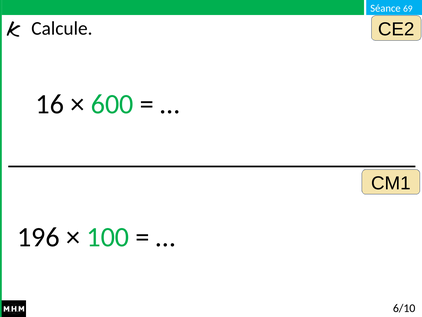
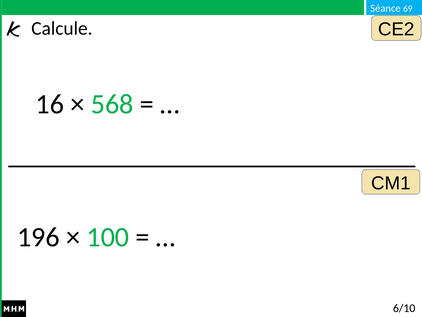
600: 600 -> 568
